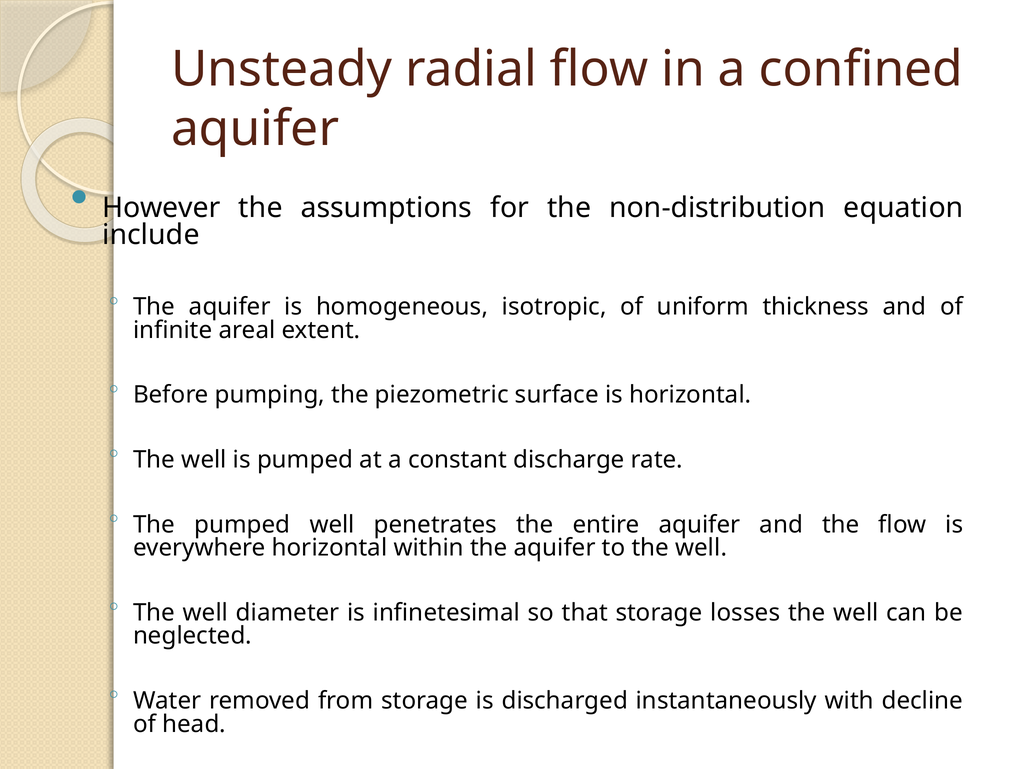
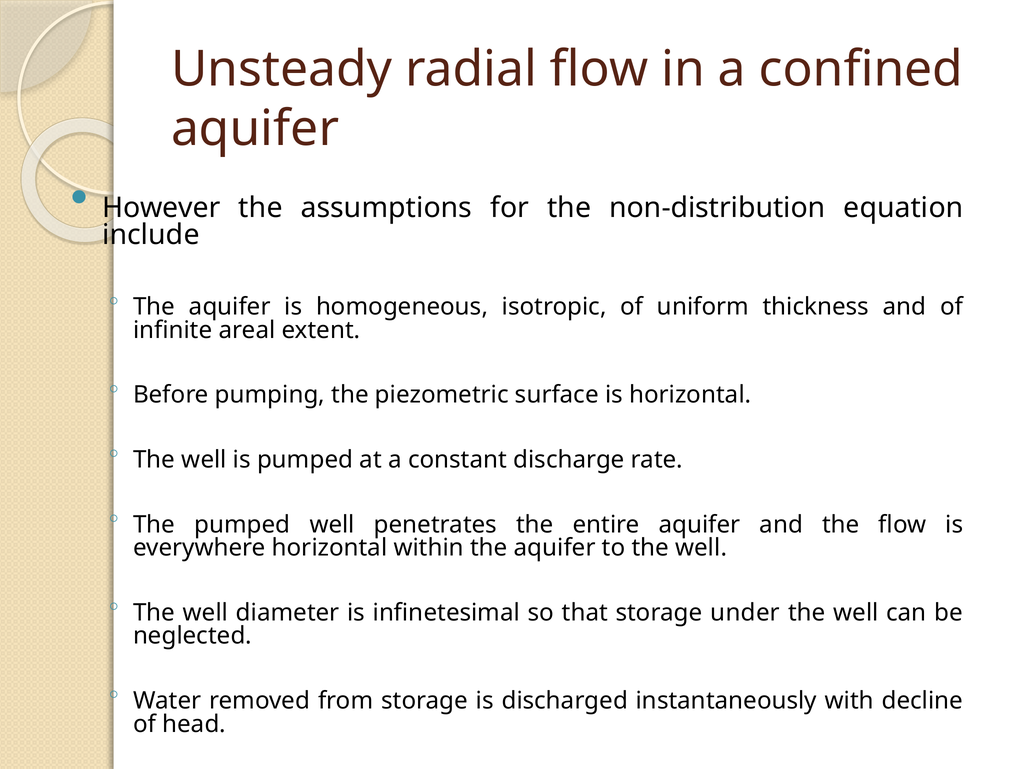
losses: losses -> under
